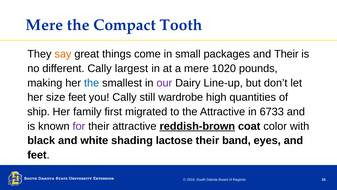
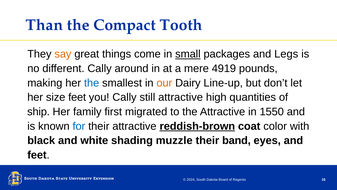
Mere at (44, 25): Mere -> Than
small underline: none -> present
and Their: Their -> Legs
largest: largest -> around
1020: 1020 -> 4919
our colour: purple -> orange
still wardrobe: wardrobe -> attractive
6733: 6733 -> 1550
for colour: purple -> blue
lactose: lactose -> muzzle
